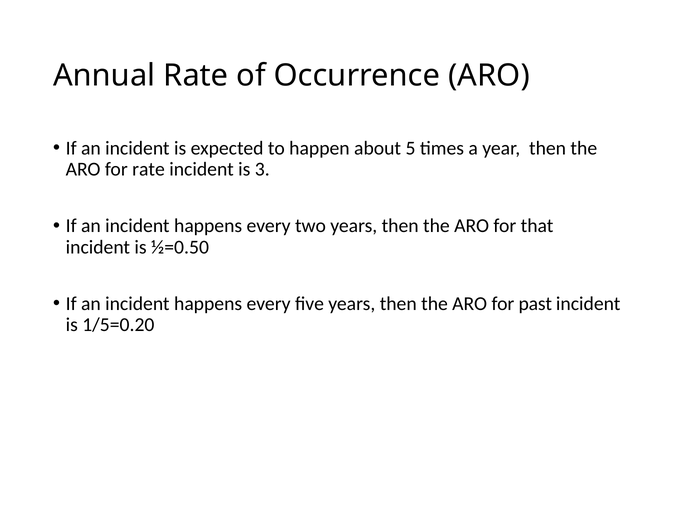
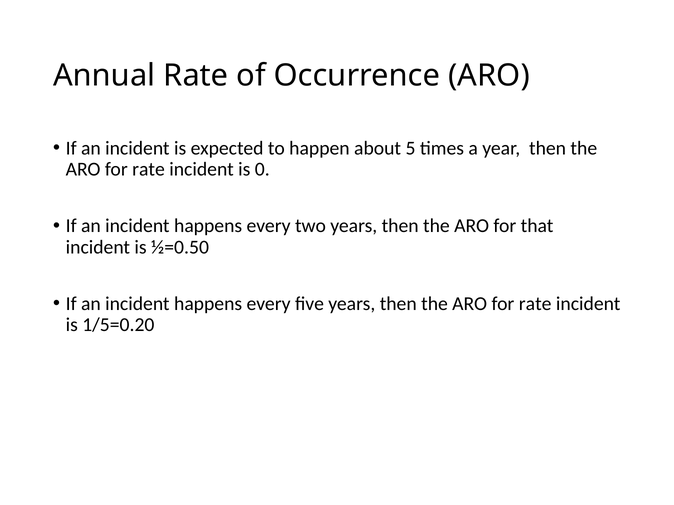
3: 3 -> 0
past at (535, 304): past -> rate
